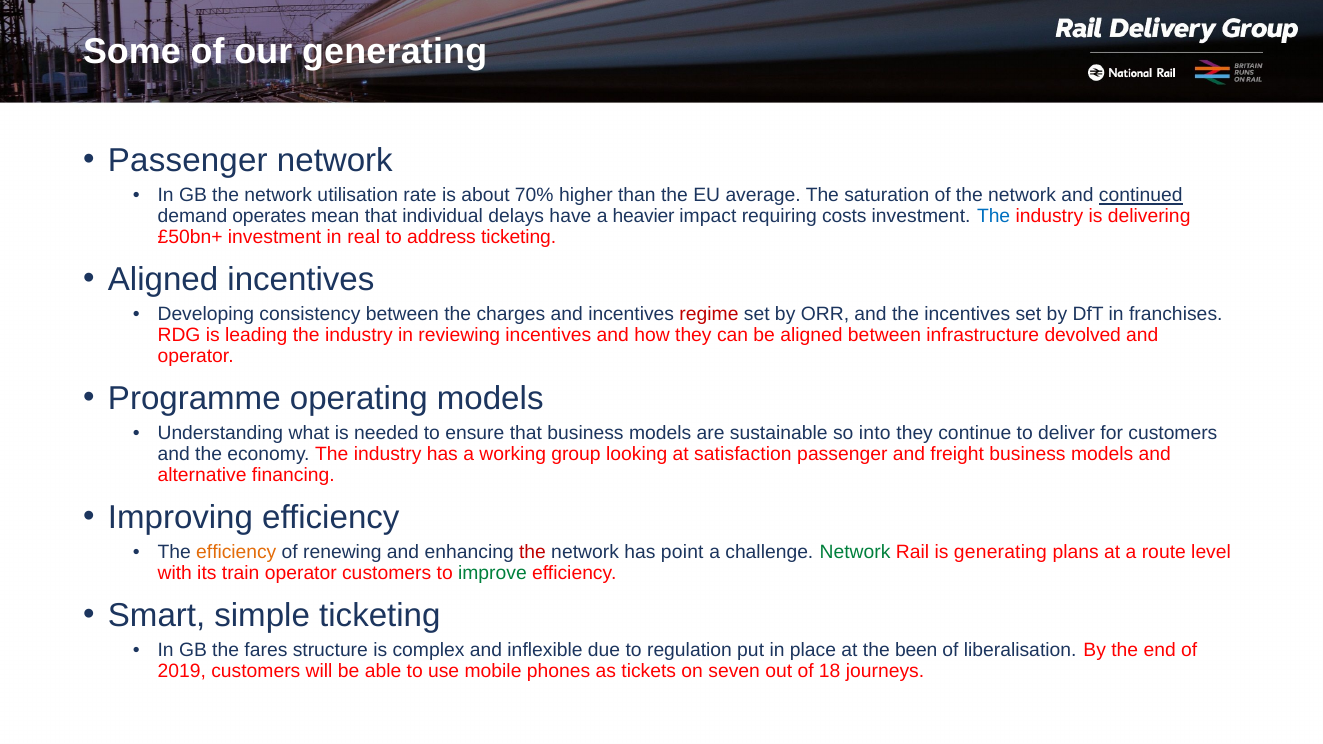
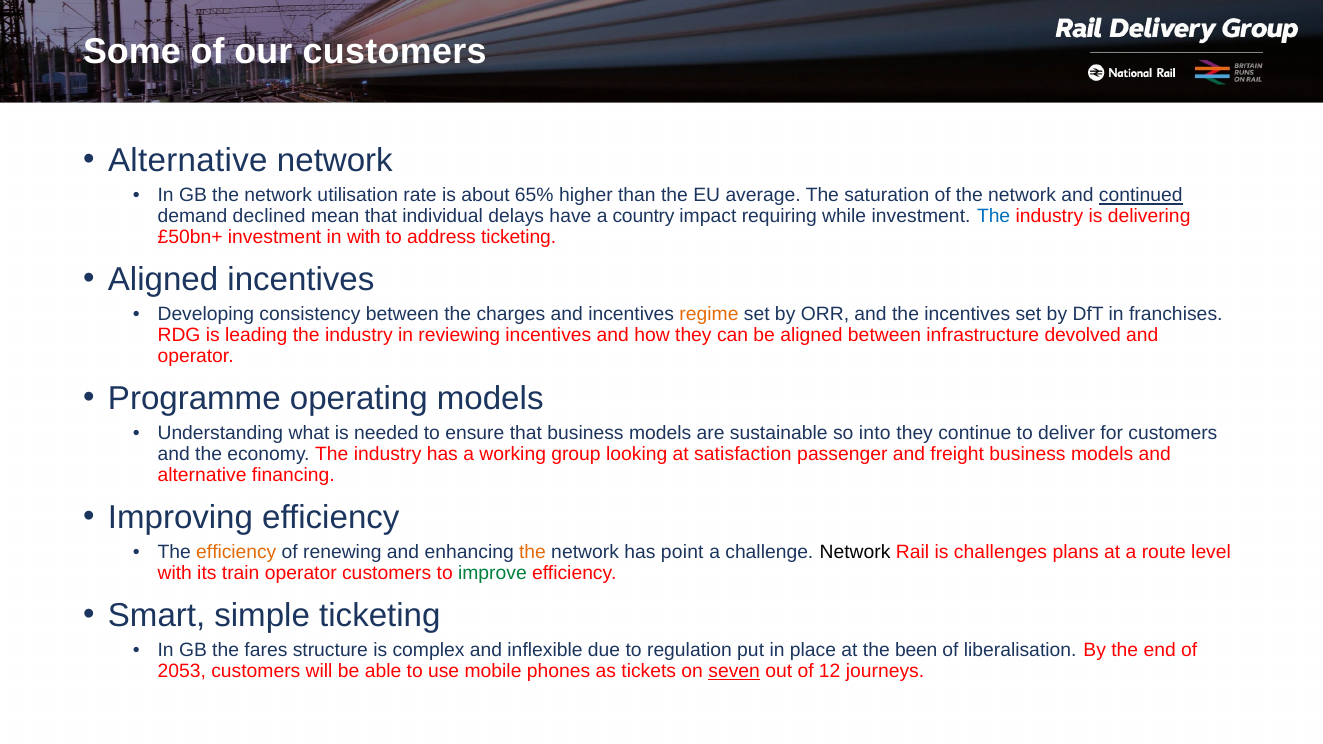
our generating: generating -> customers
Passenger at (188, 160): Passenger -> Alternative
70%: 70% -> 65%
operates: operates -> declined
heavier: heavier -> country
costs: costs -> while
in real: real -> with
regime colour: red -> orange
the at (532, 553) colour: red -> orange
Network at (855, 553) colour: green -> black
is generating: generating -> challenges
2019: 2019 -> 2053
seven underline: none -> present
18: 18 -> 12
